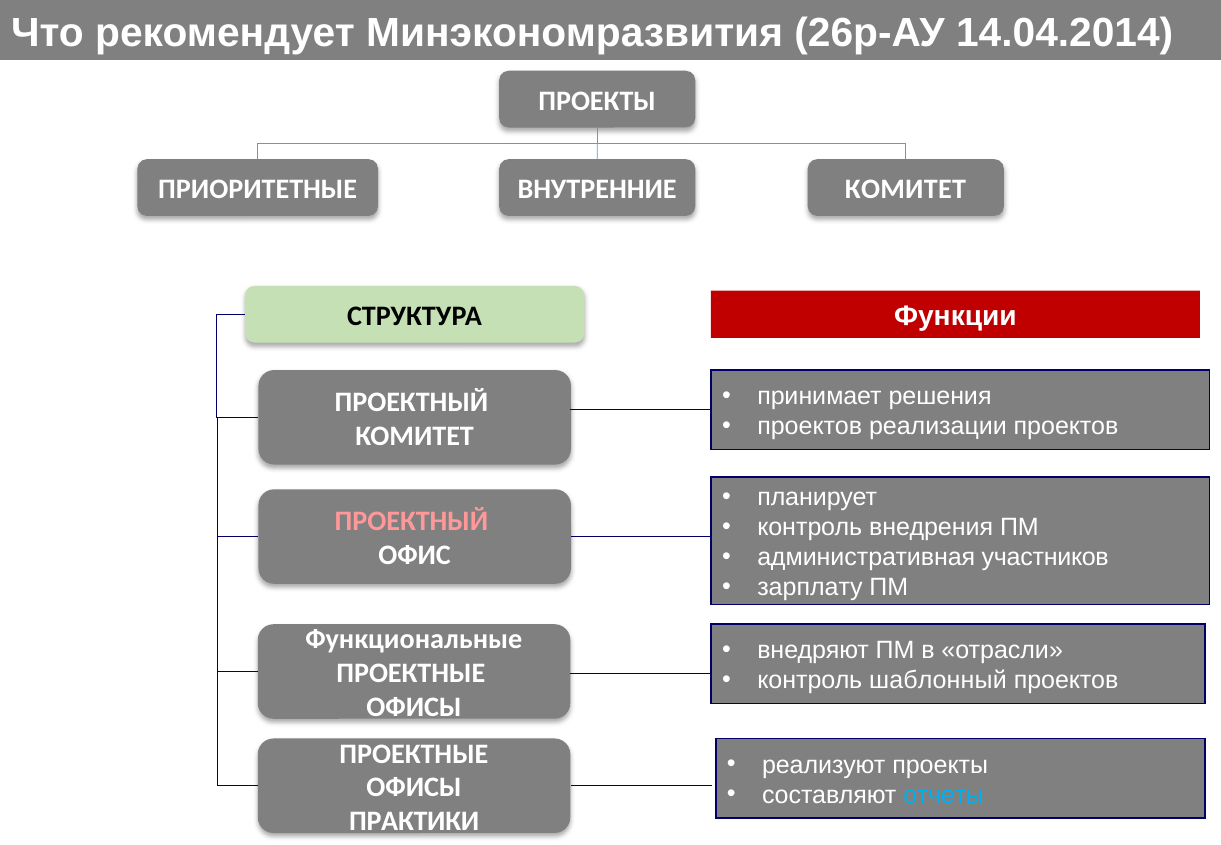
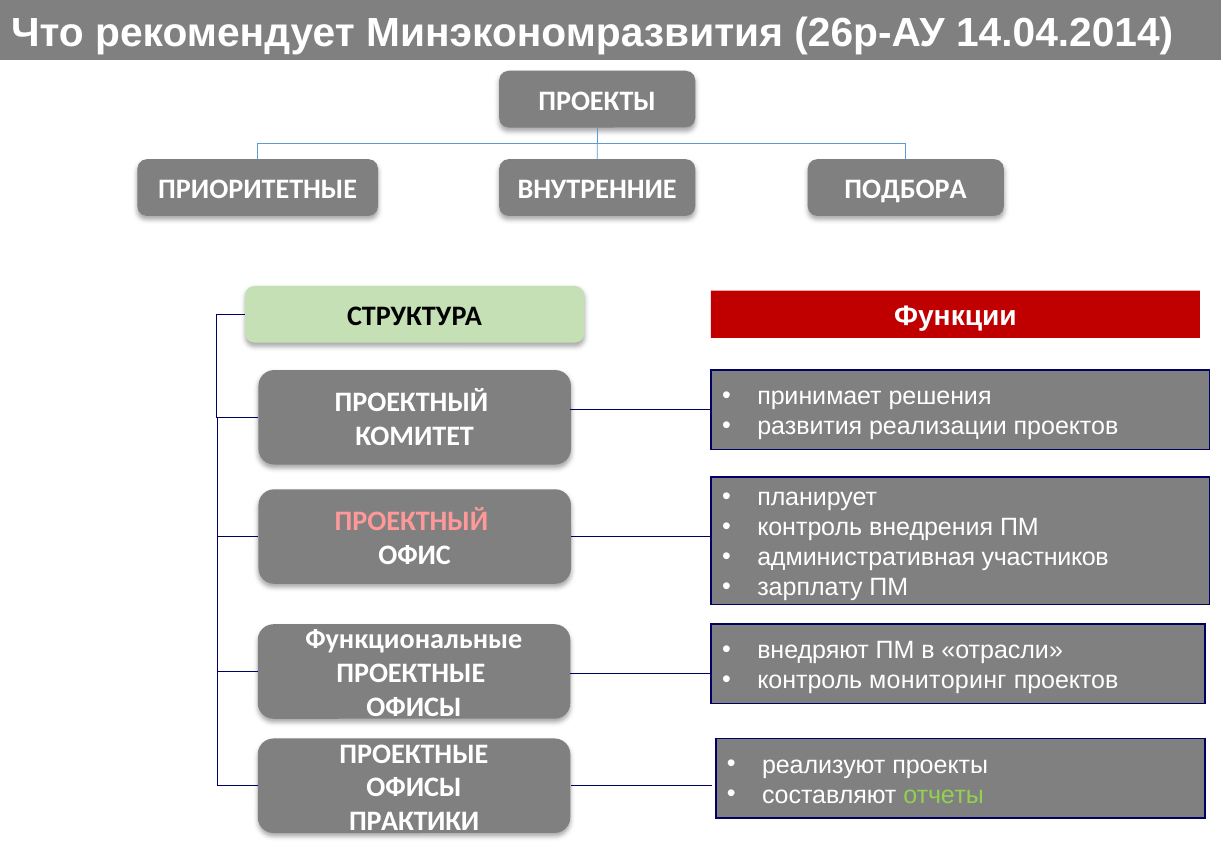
ВНУТРЕННИЕ КОМИТЕТ: КОМИТЕТ -> ПОДБОРА
проектов at (810, 427): проектов -> развития
шаблонный: шаблонный -> мониторинг
отчеты colour: light blue -> light green
